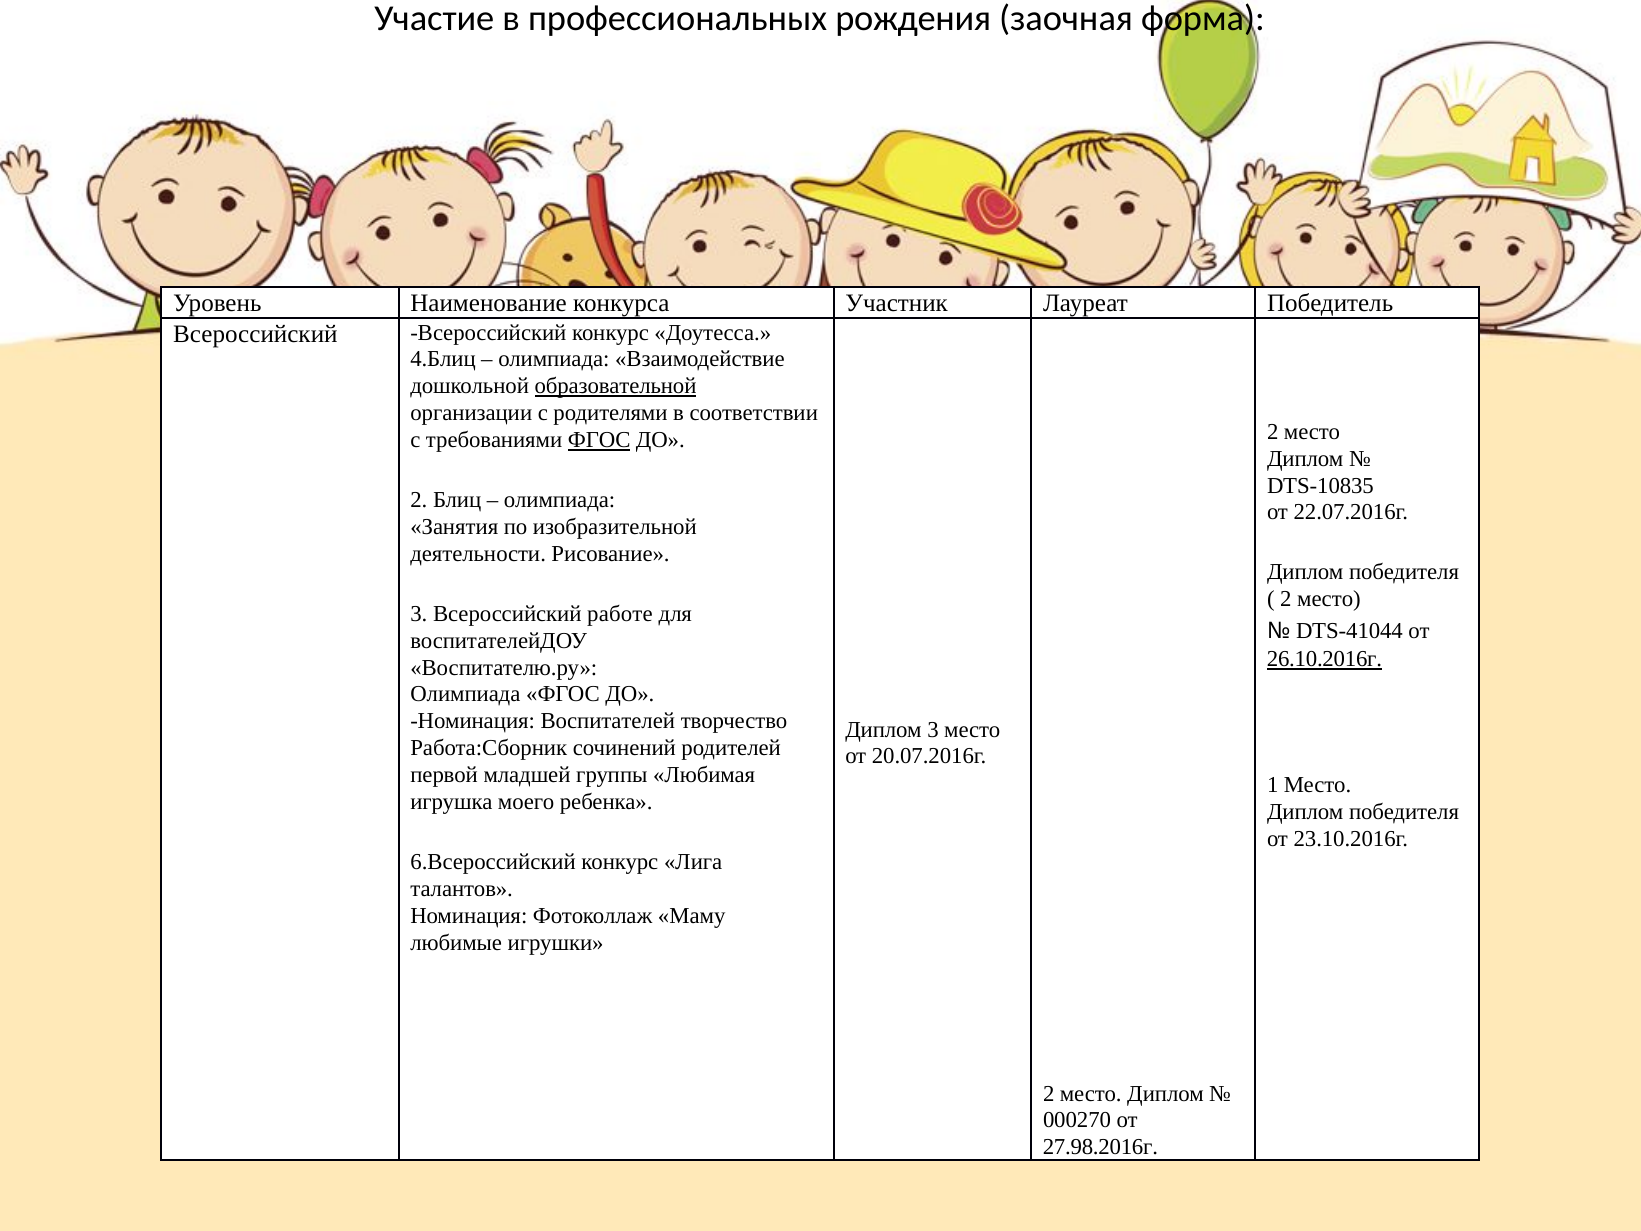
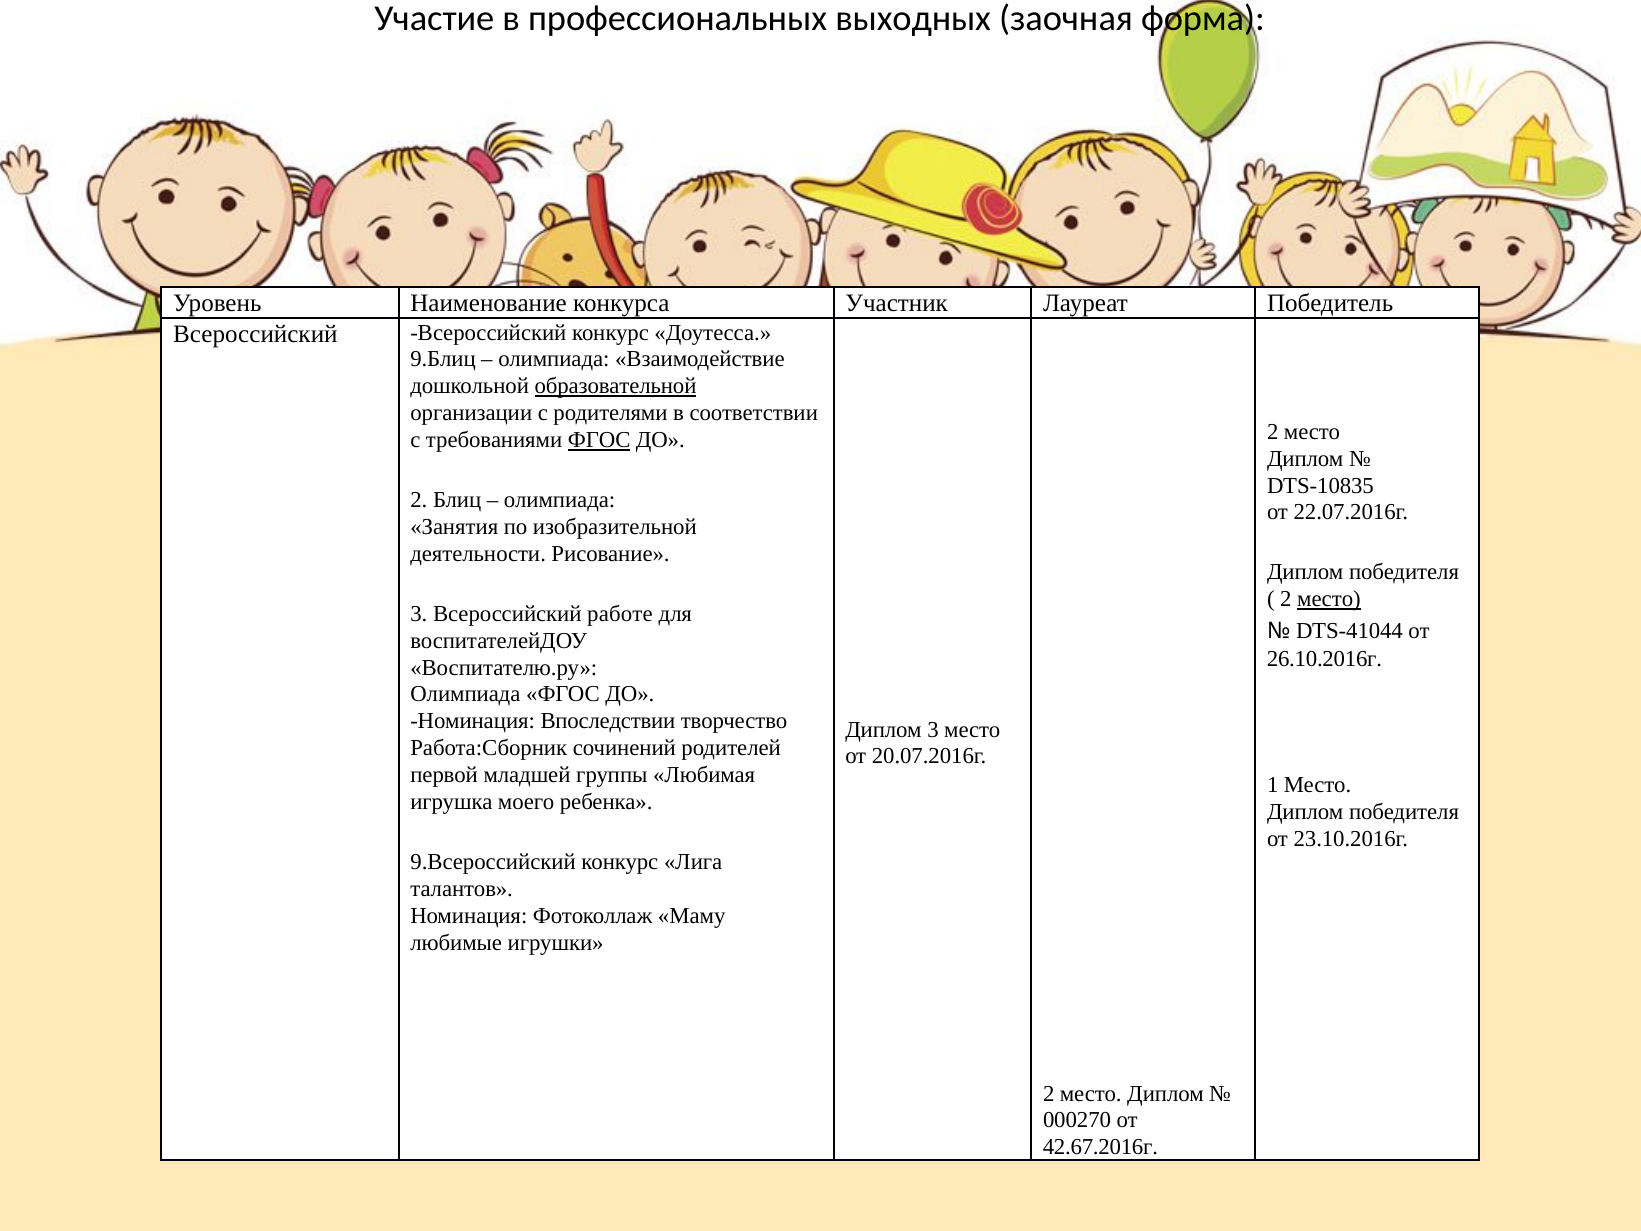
рождения: рождения -> выходных
4.Блиц: 4.Блиц -> 9.Блиц
место at (1329, 599) underline: none -> present
26.10.2016г underline: present -> none
Воспитателей: Воспитателей -> Впоследствии
6.Всероссийский: 6.Всероссийский -> 9.Всероссийский
27.98.2016г: 27.98.2016г -> 42.67.2016г
